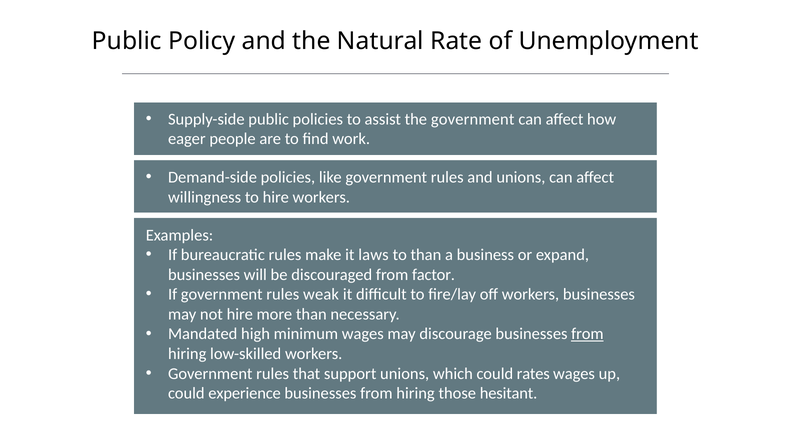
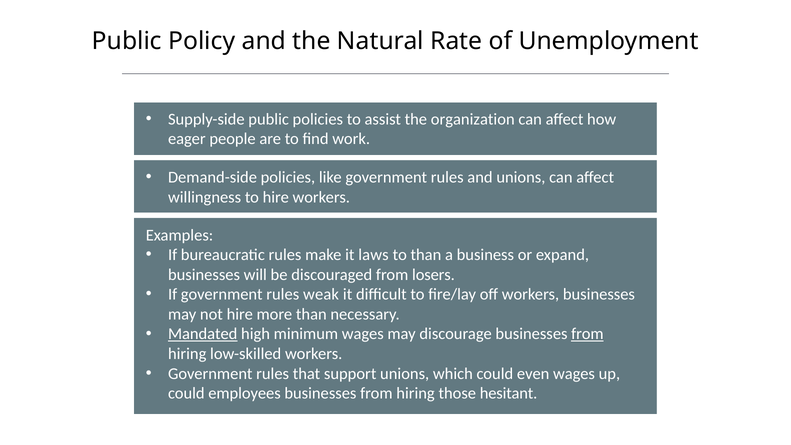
the government: government -> organization
factor: factor -> losers
Mandated underline: none -> present
rates: rates -> even
experience: experience -> employees
